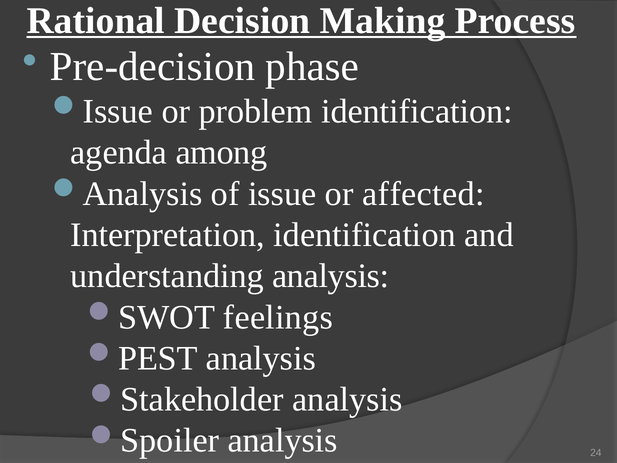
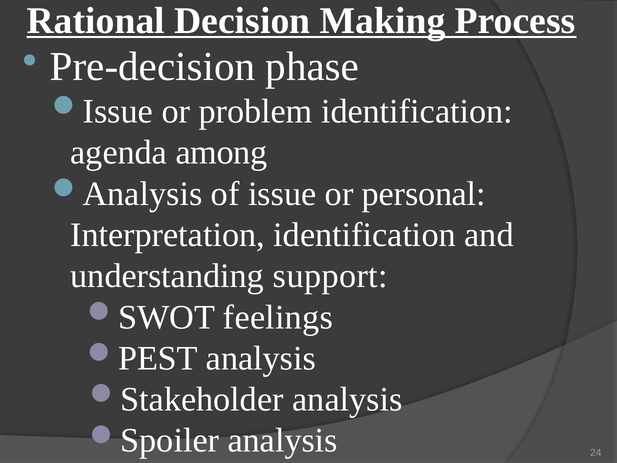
affected: affected -> personal
understanding analysis: analysis -> support
